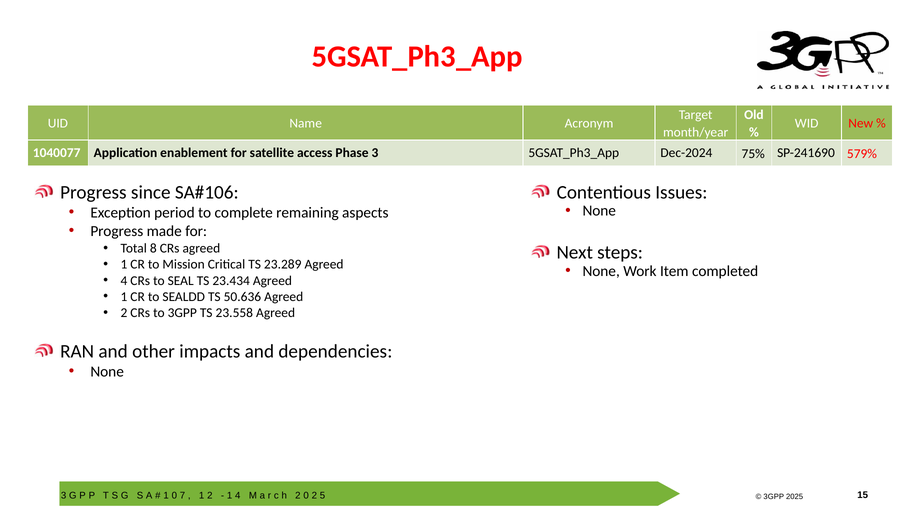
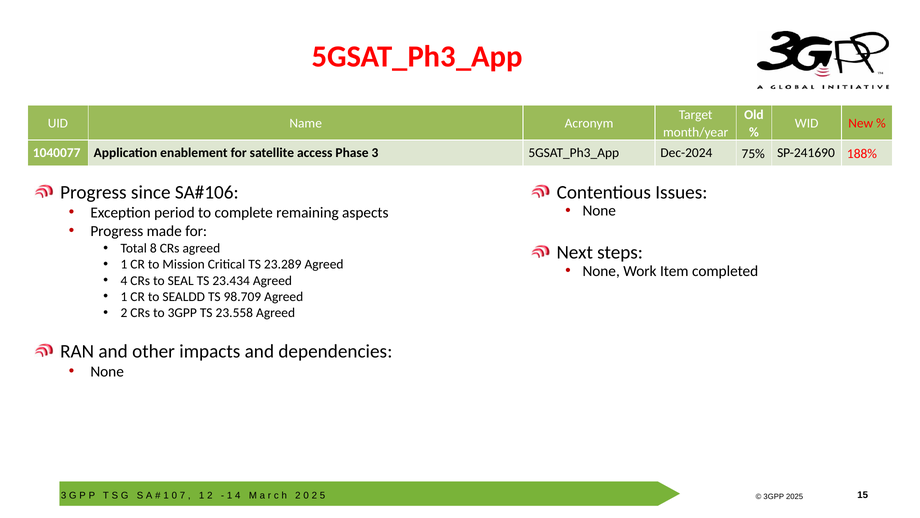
579%: 579% -> 188%
50.636: 50.636 -> 98.709
